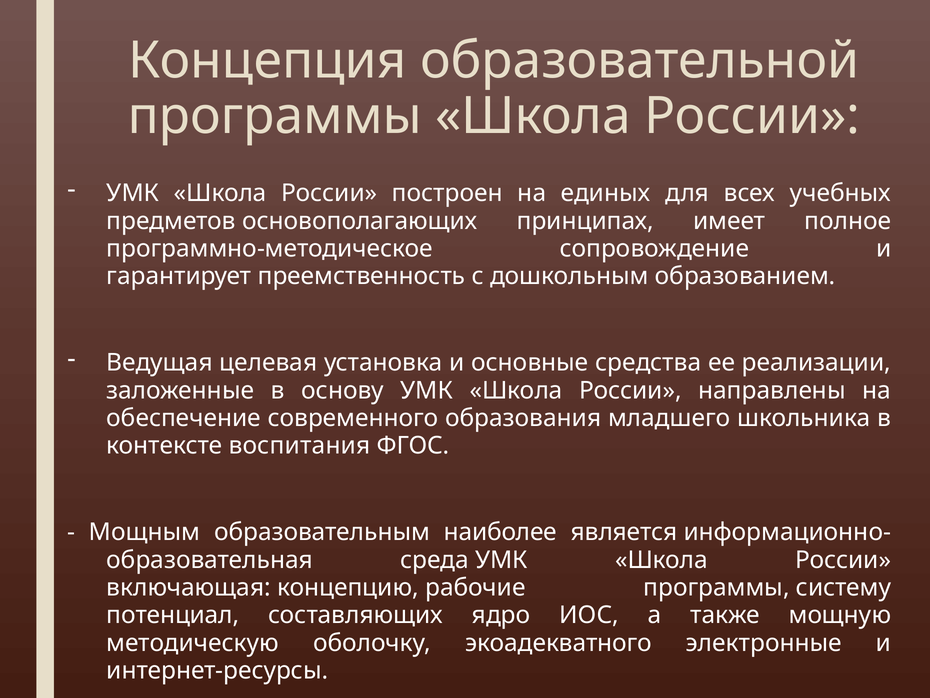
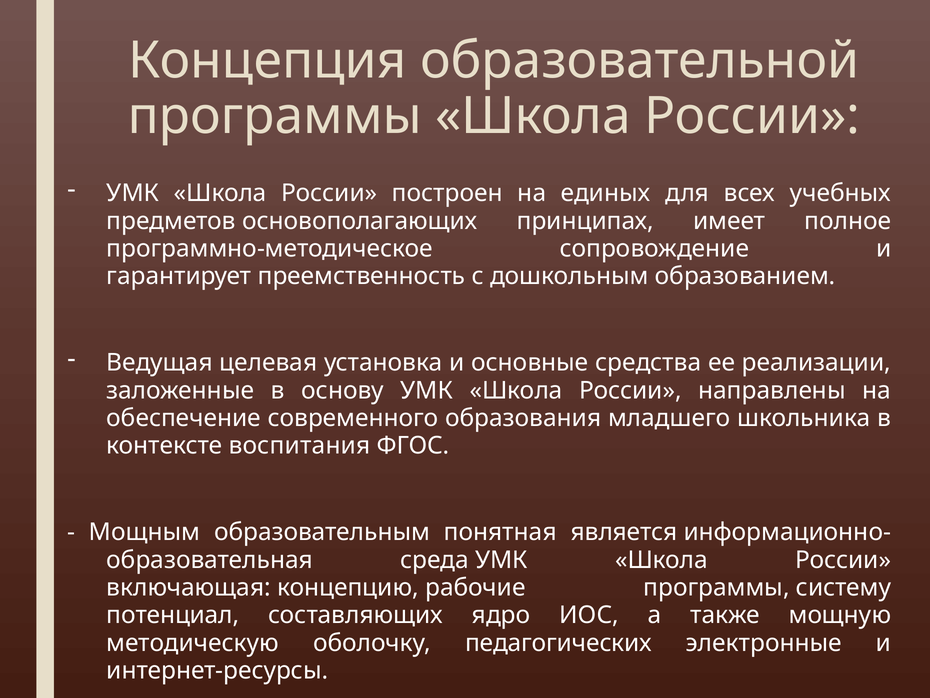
наиболее: наиболее -> понятная
экоадекватного: экоадекватного -> педагогических
